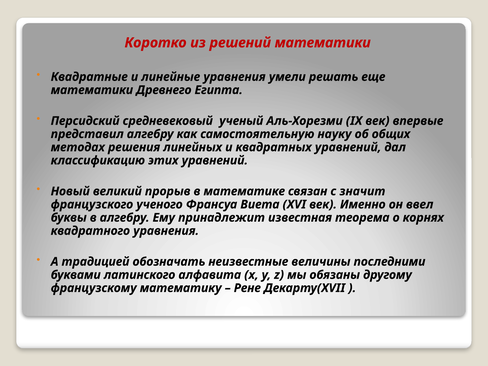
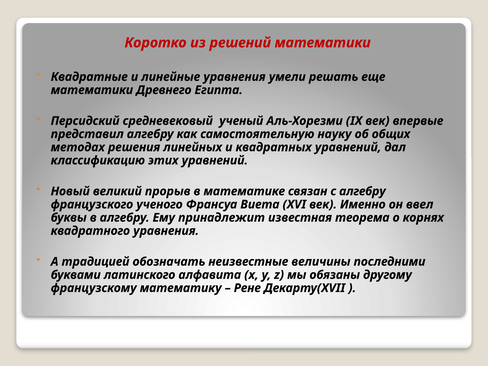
с значит: значит -> алгебру
